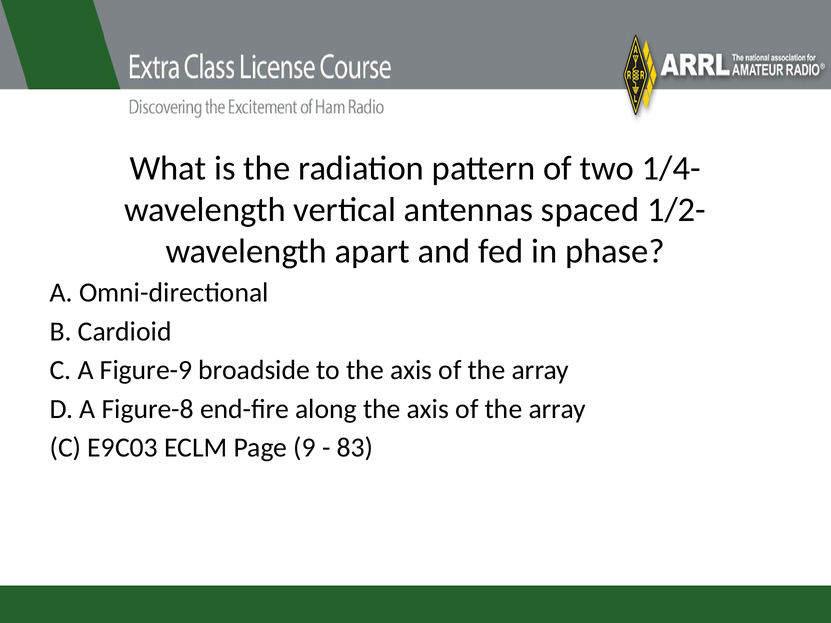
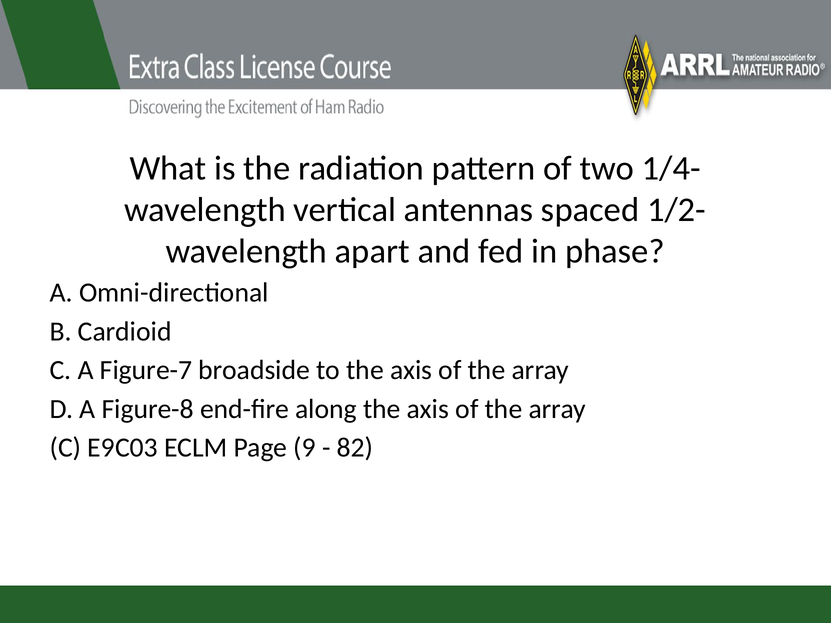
Figure-9: Figure-9 -> Figure-7
83: 83 -> 82
